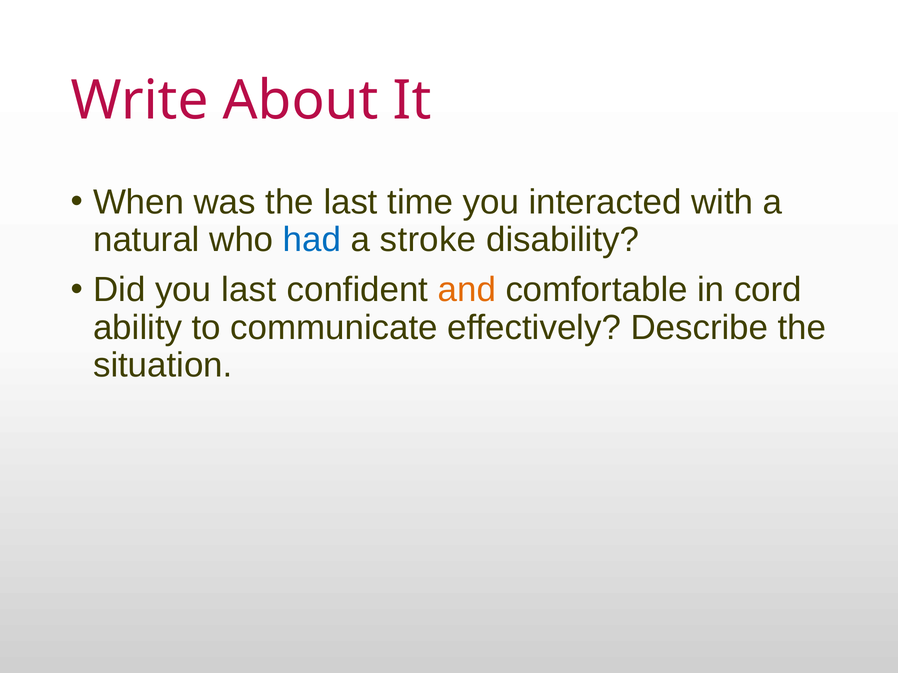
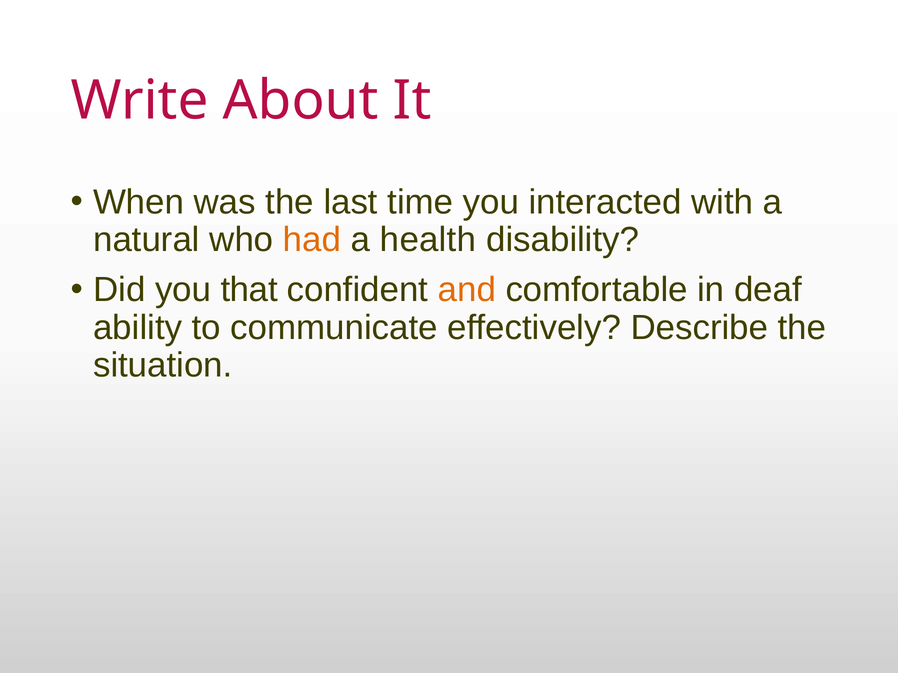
had colour: blue -> orange
stroke: stroke -> health
you last: last -> that
cord: cord -> deaf
